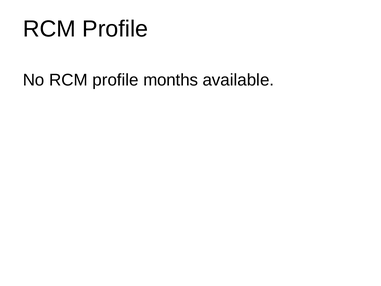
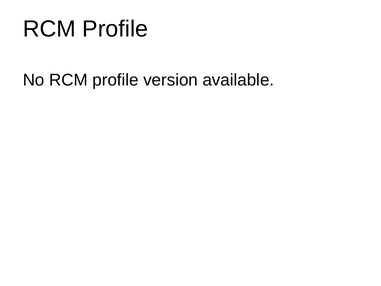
months: months -> version
